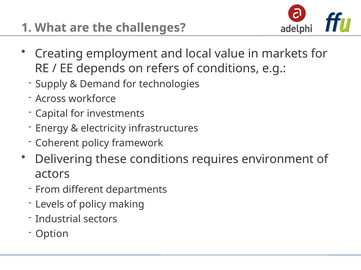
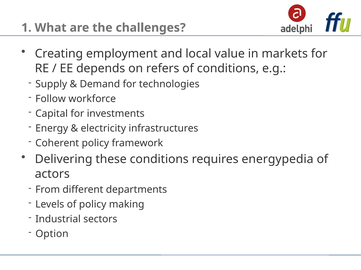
Across: Across -> Follow
environment: environment -> energypedia
